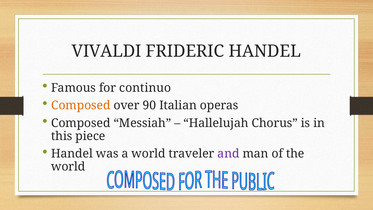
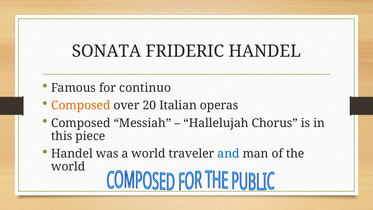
VIVALDI: VIVALDI -> SONATA
90: 90 -> 20
and colour: purple -> blue
